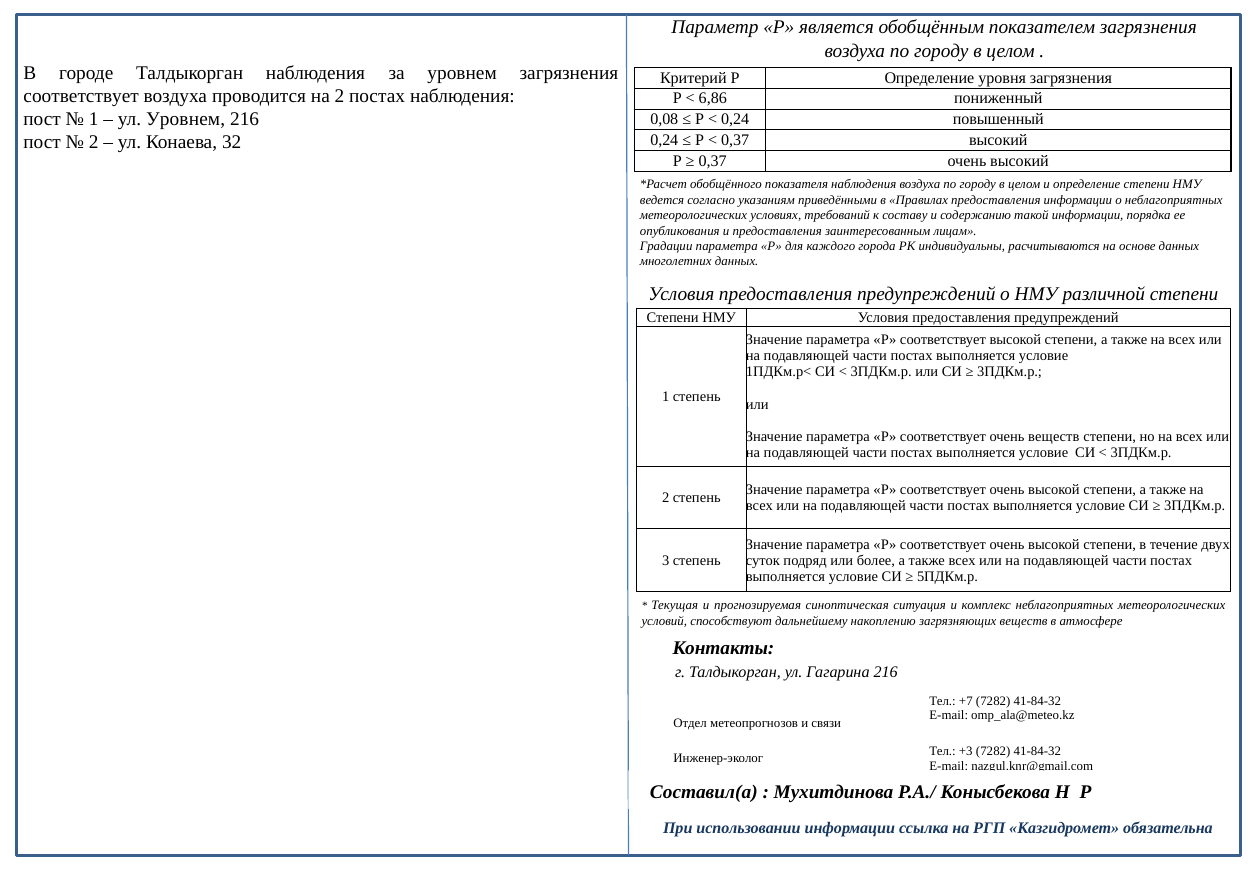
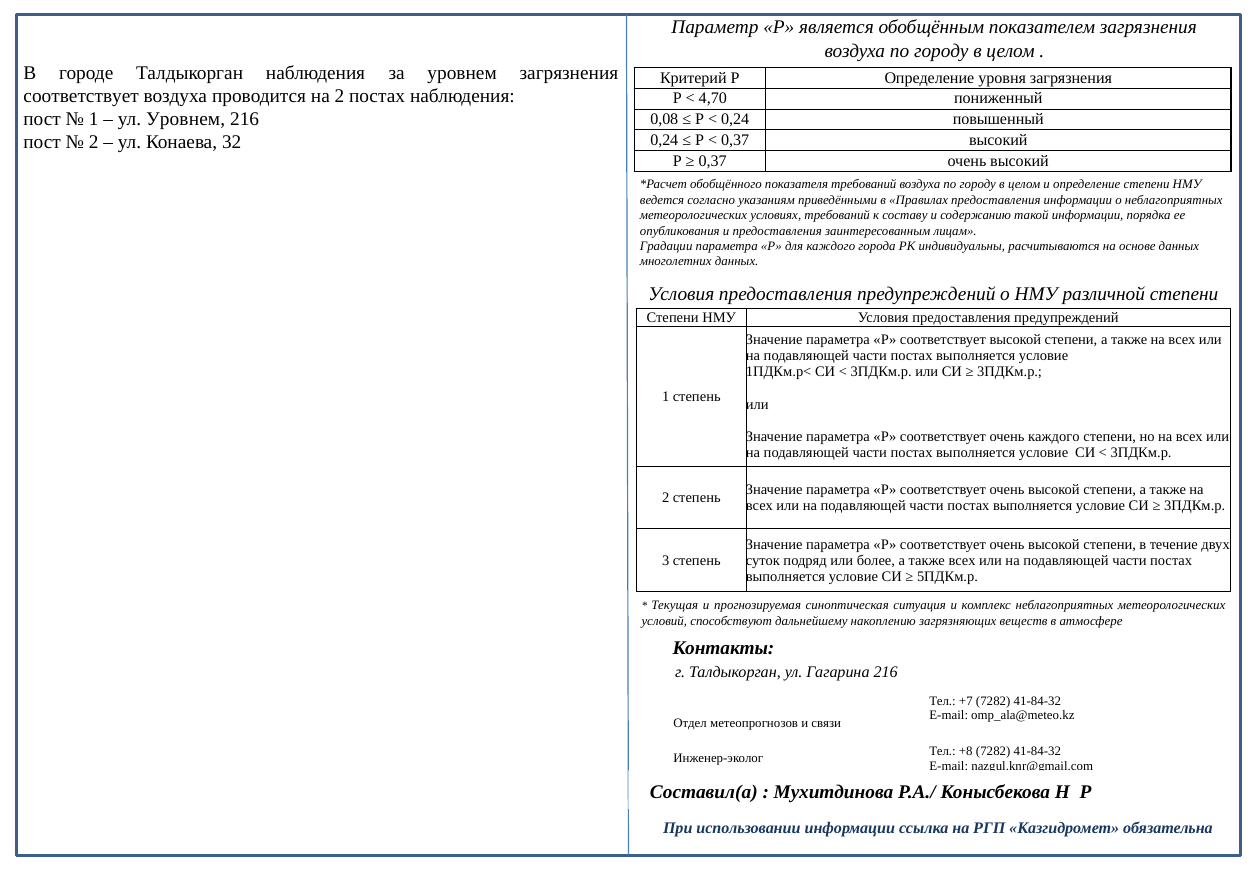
6,86: 6,86 -> 4,70
показателя наблюдения: наблюдения -> требований
очень веществ: веществ -> каждого
+3: +3 -> +8
